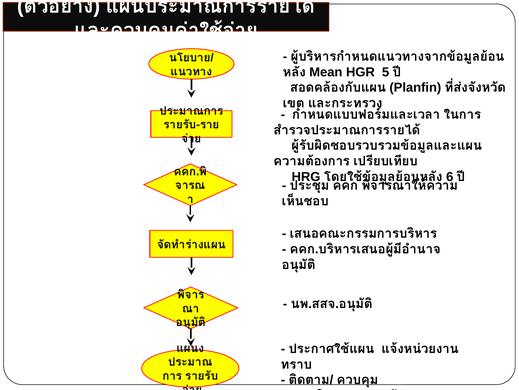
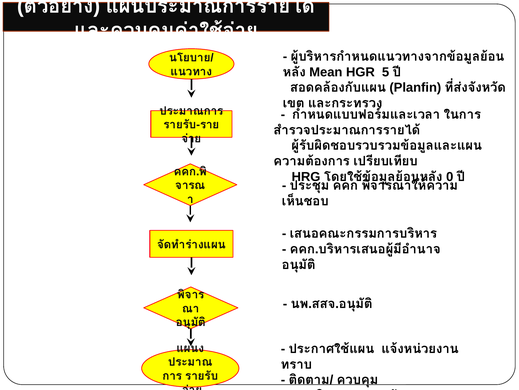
6: 6 -> 0
